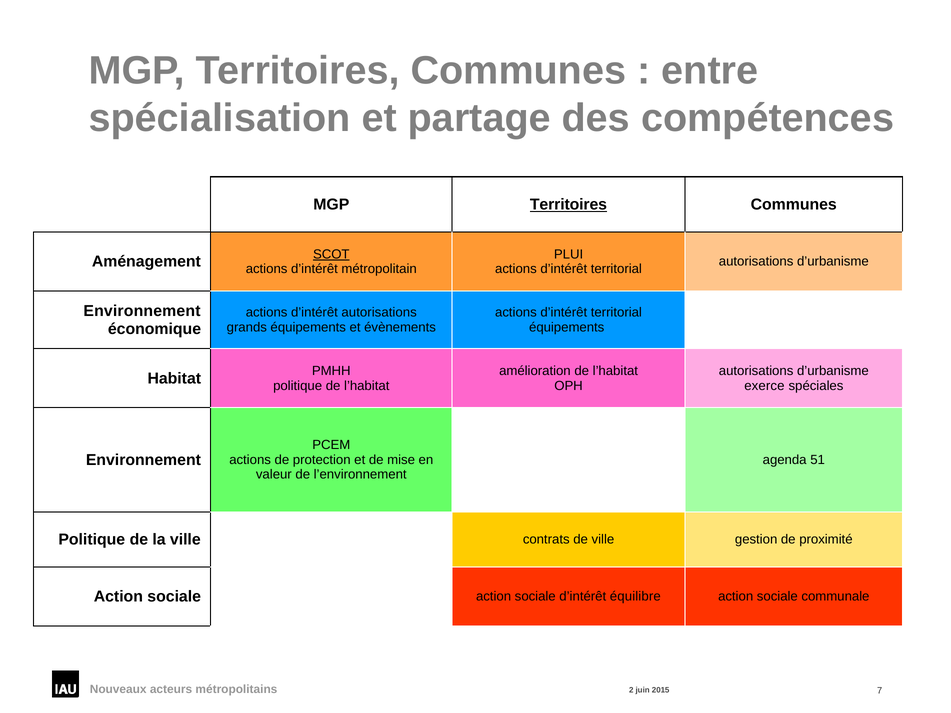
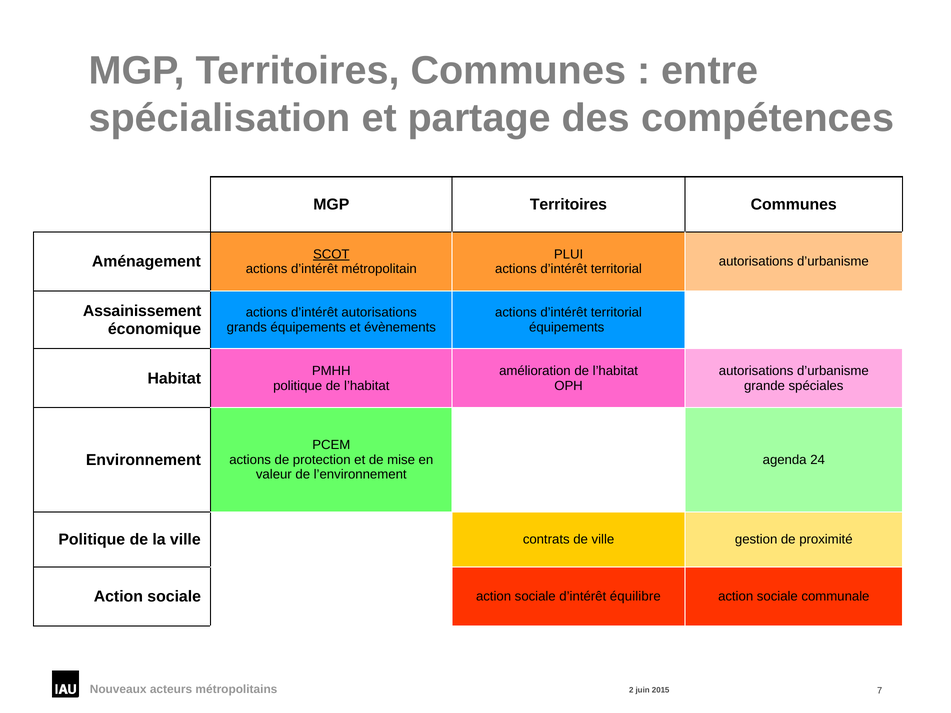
Territoires at (568, 205) underline: present -> none
Environnement at (142, 311): Environnement -> Assainissement
exerce: exerce -> grande
51: 51 -> 24
